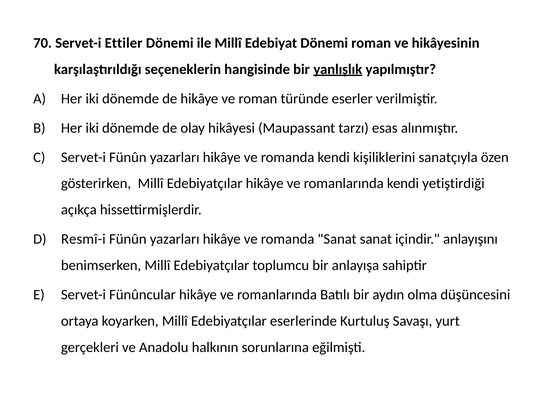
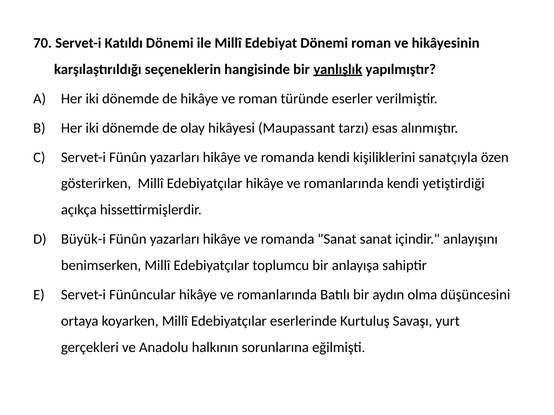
Ettiler: Ettiler -> Katıldı
Resmî-i: Resmî-i -> Büyük-i
